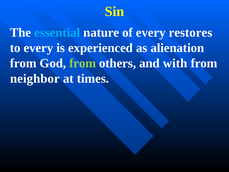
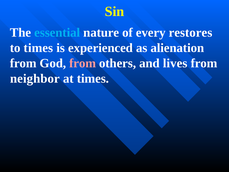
to every: every -> times
from at (83, 63) colour: light green -> pink
with: with -> lives
